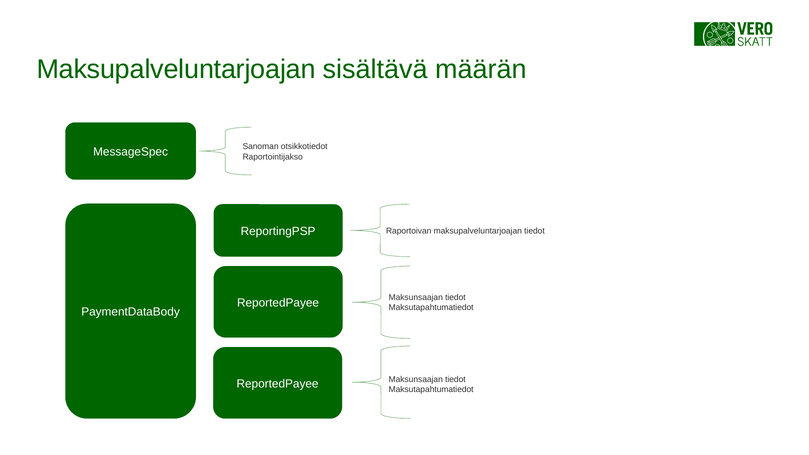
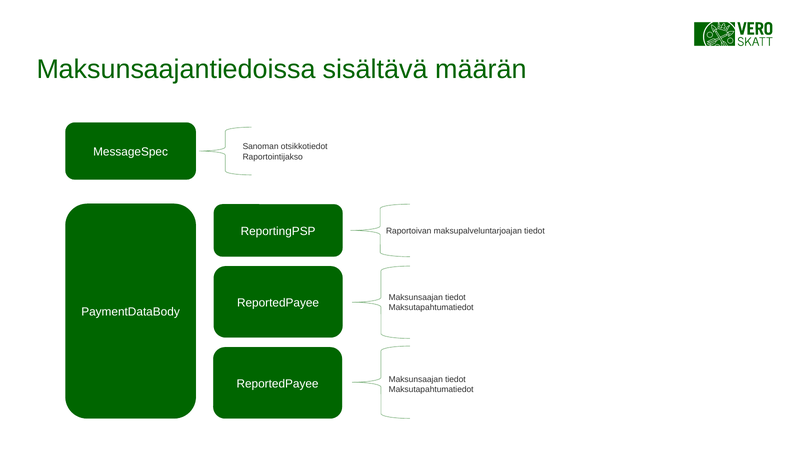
Maksupalveluntarjoajan at (176, 69): Maksupalveluntarjoajan -> Maksunsaajantiedoissa
